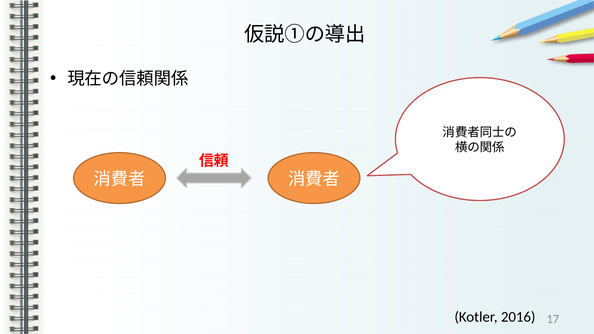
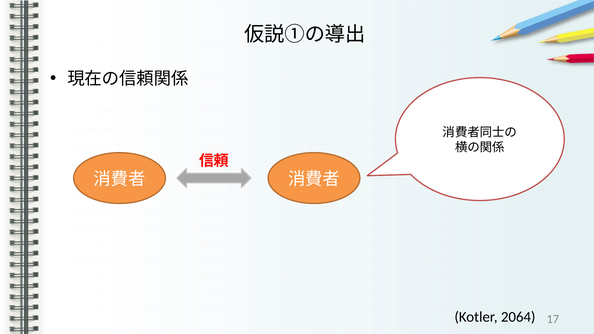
2016: 2016 -> 2064
